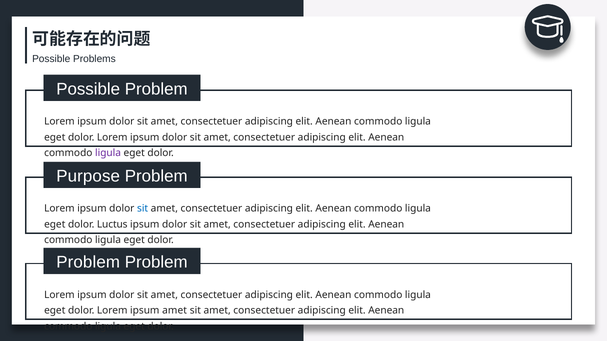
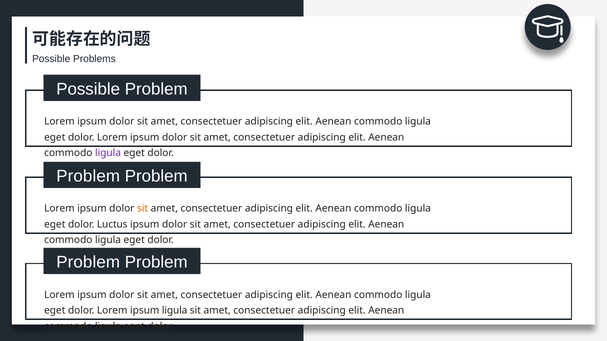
Purpose at (88, 176): Purpose -> Problem
sit at (143, 209) colour: blue -> orange
ipsum amet: amet -> ligula
